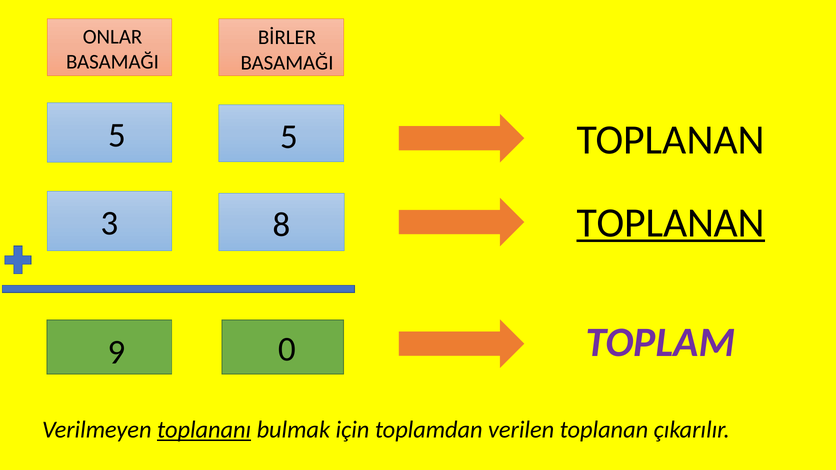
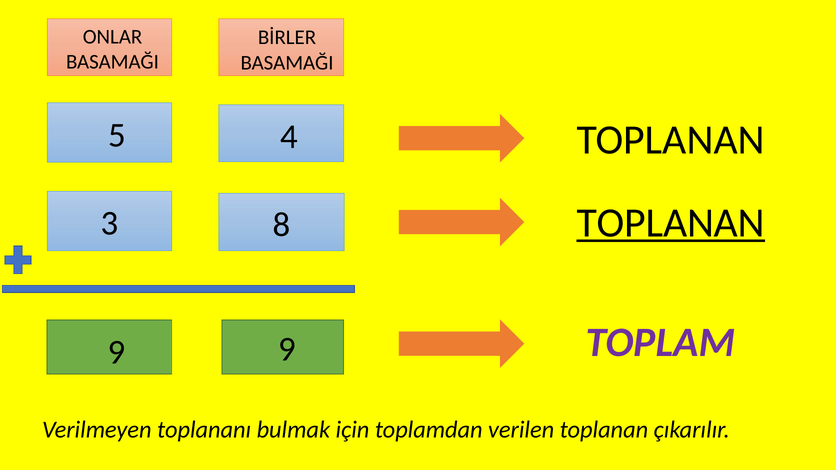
5 5: 5 -> 4
9 0: 0 -> 9
toplananı underline: present -> none
